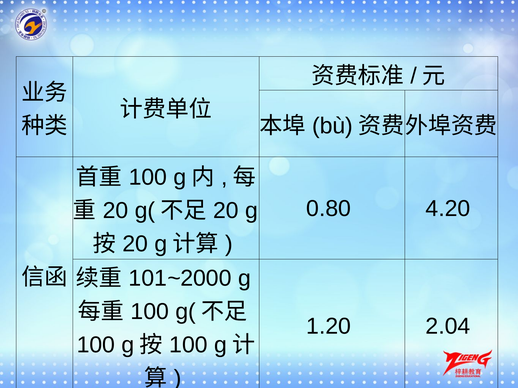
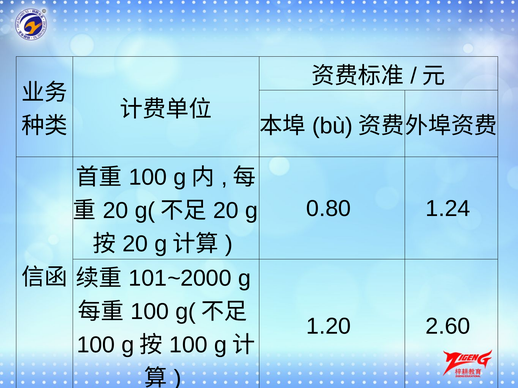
4.20: 4.20 -> 1.24
2.04: 2.04 -> 2.60
